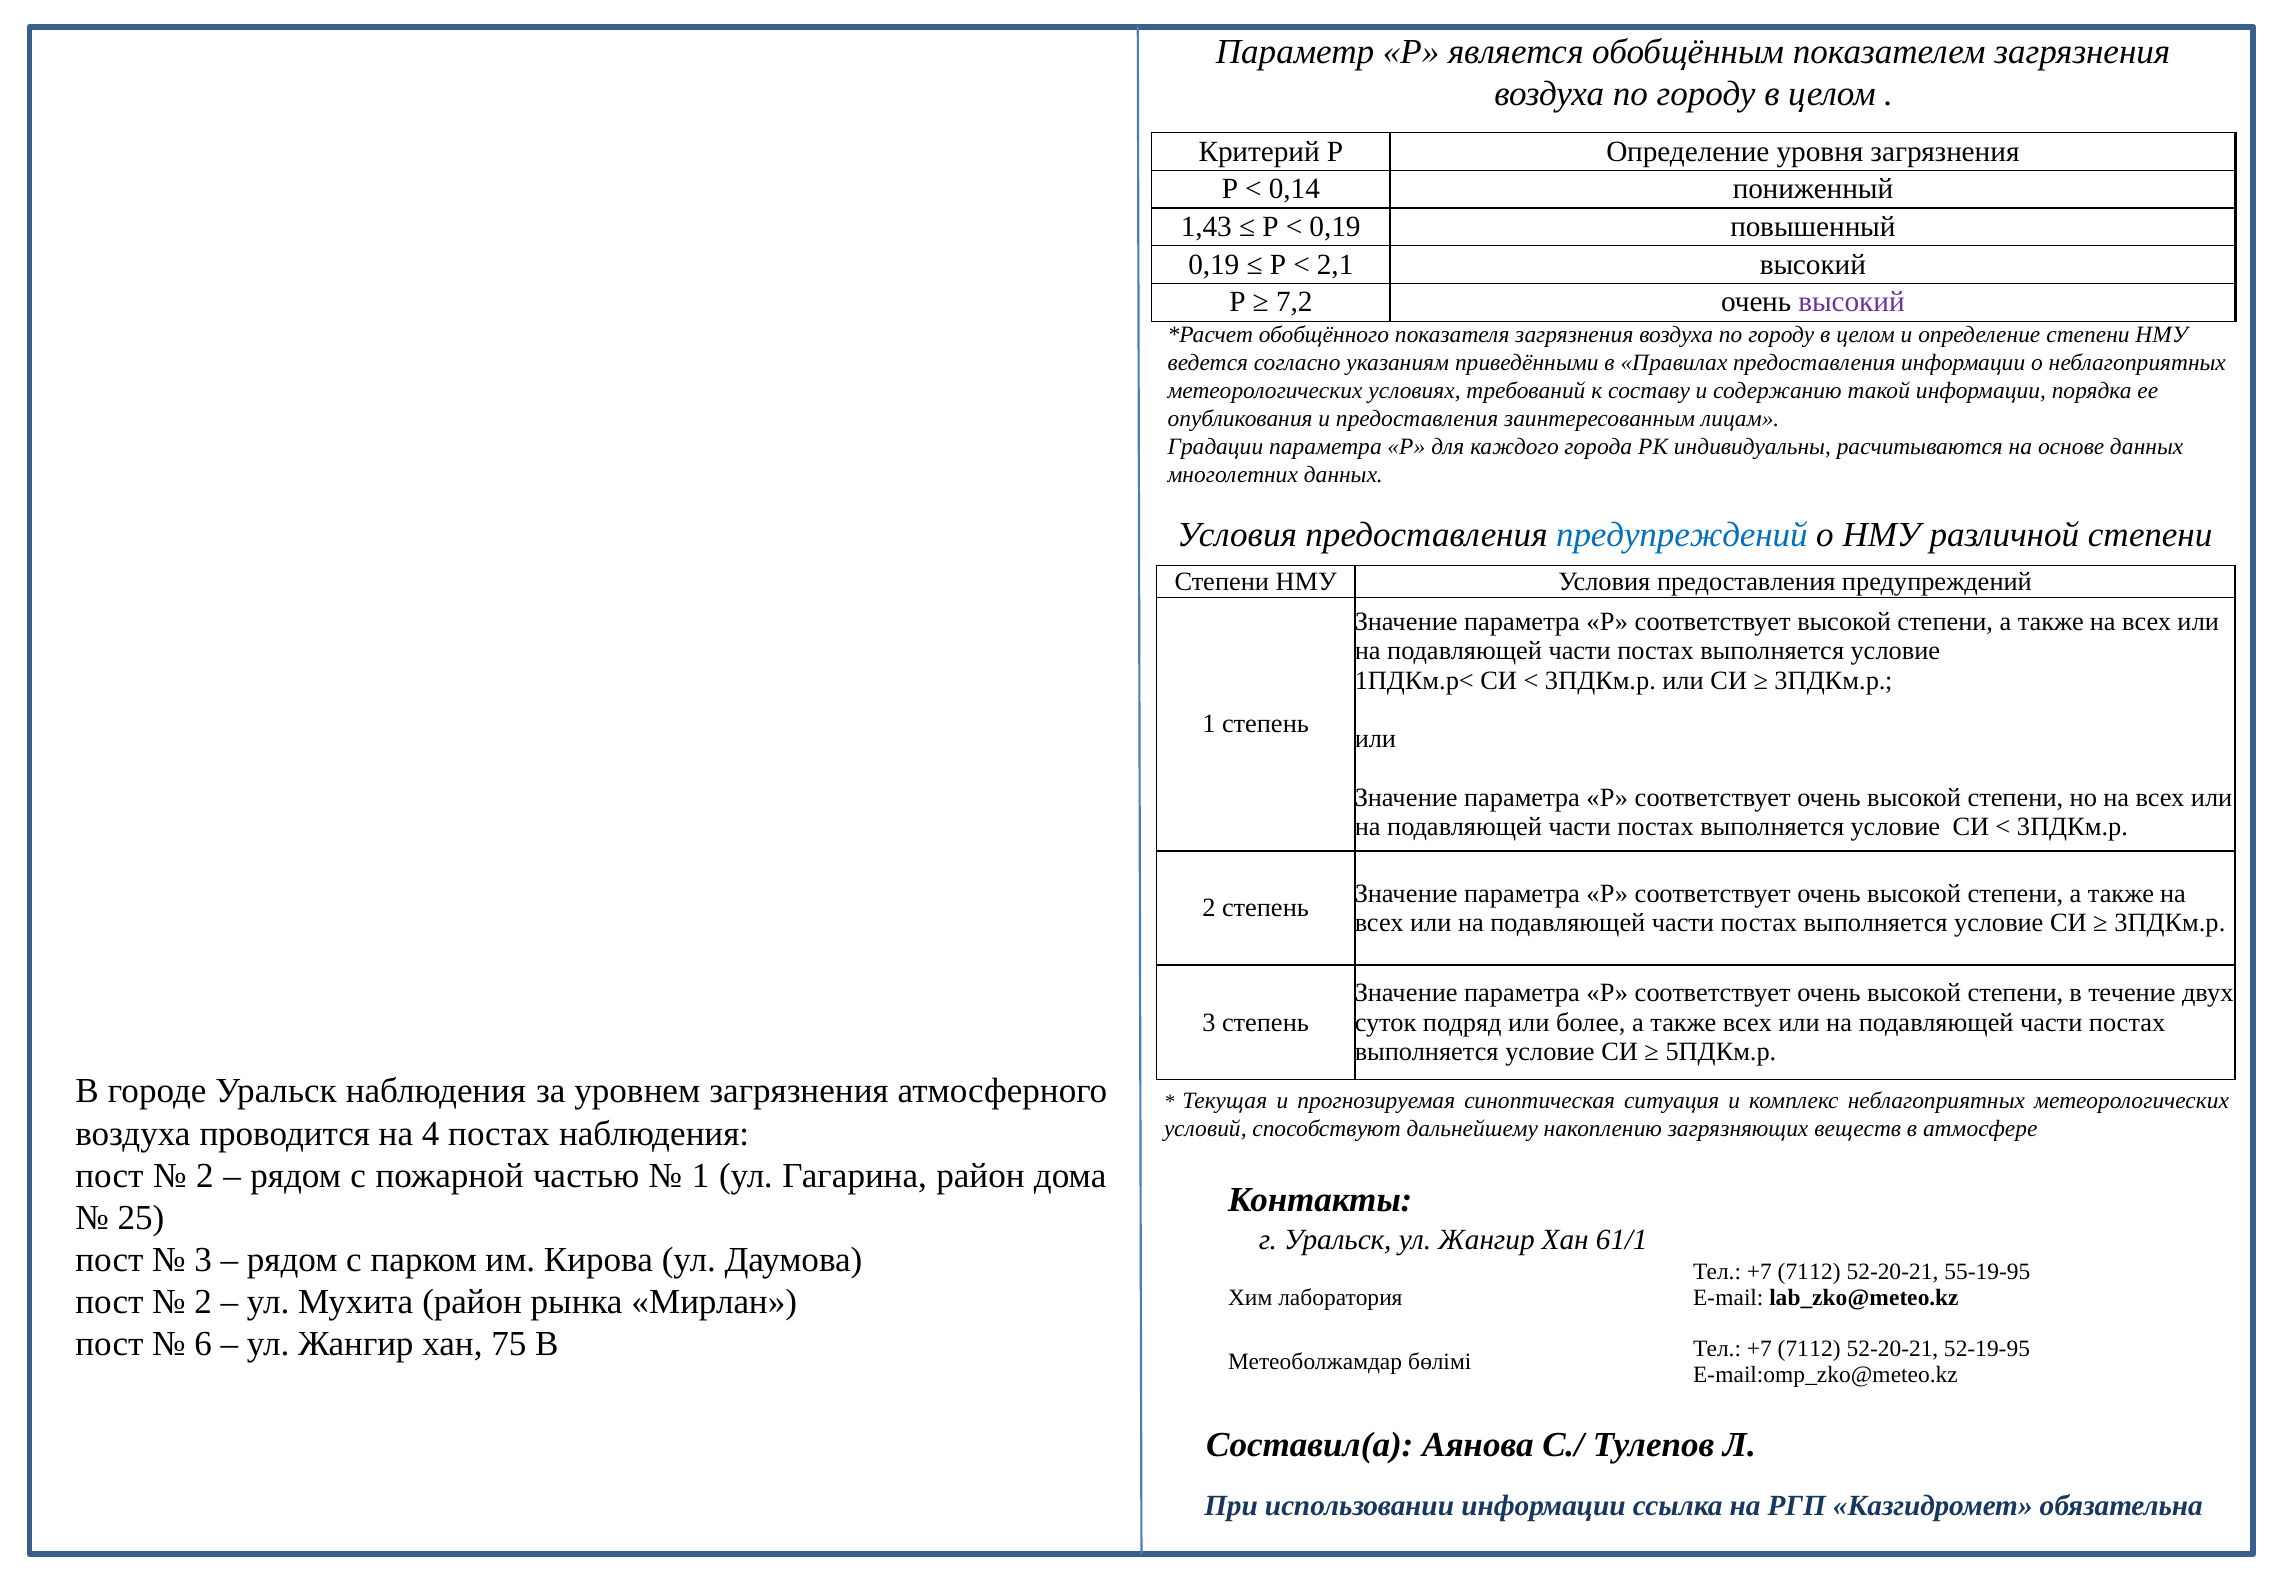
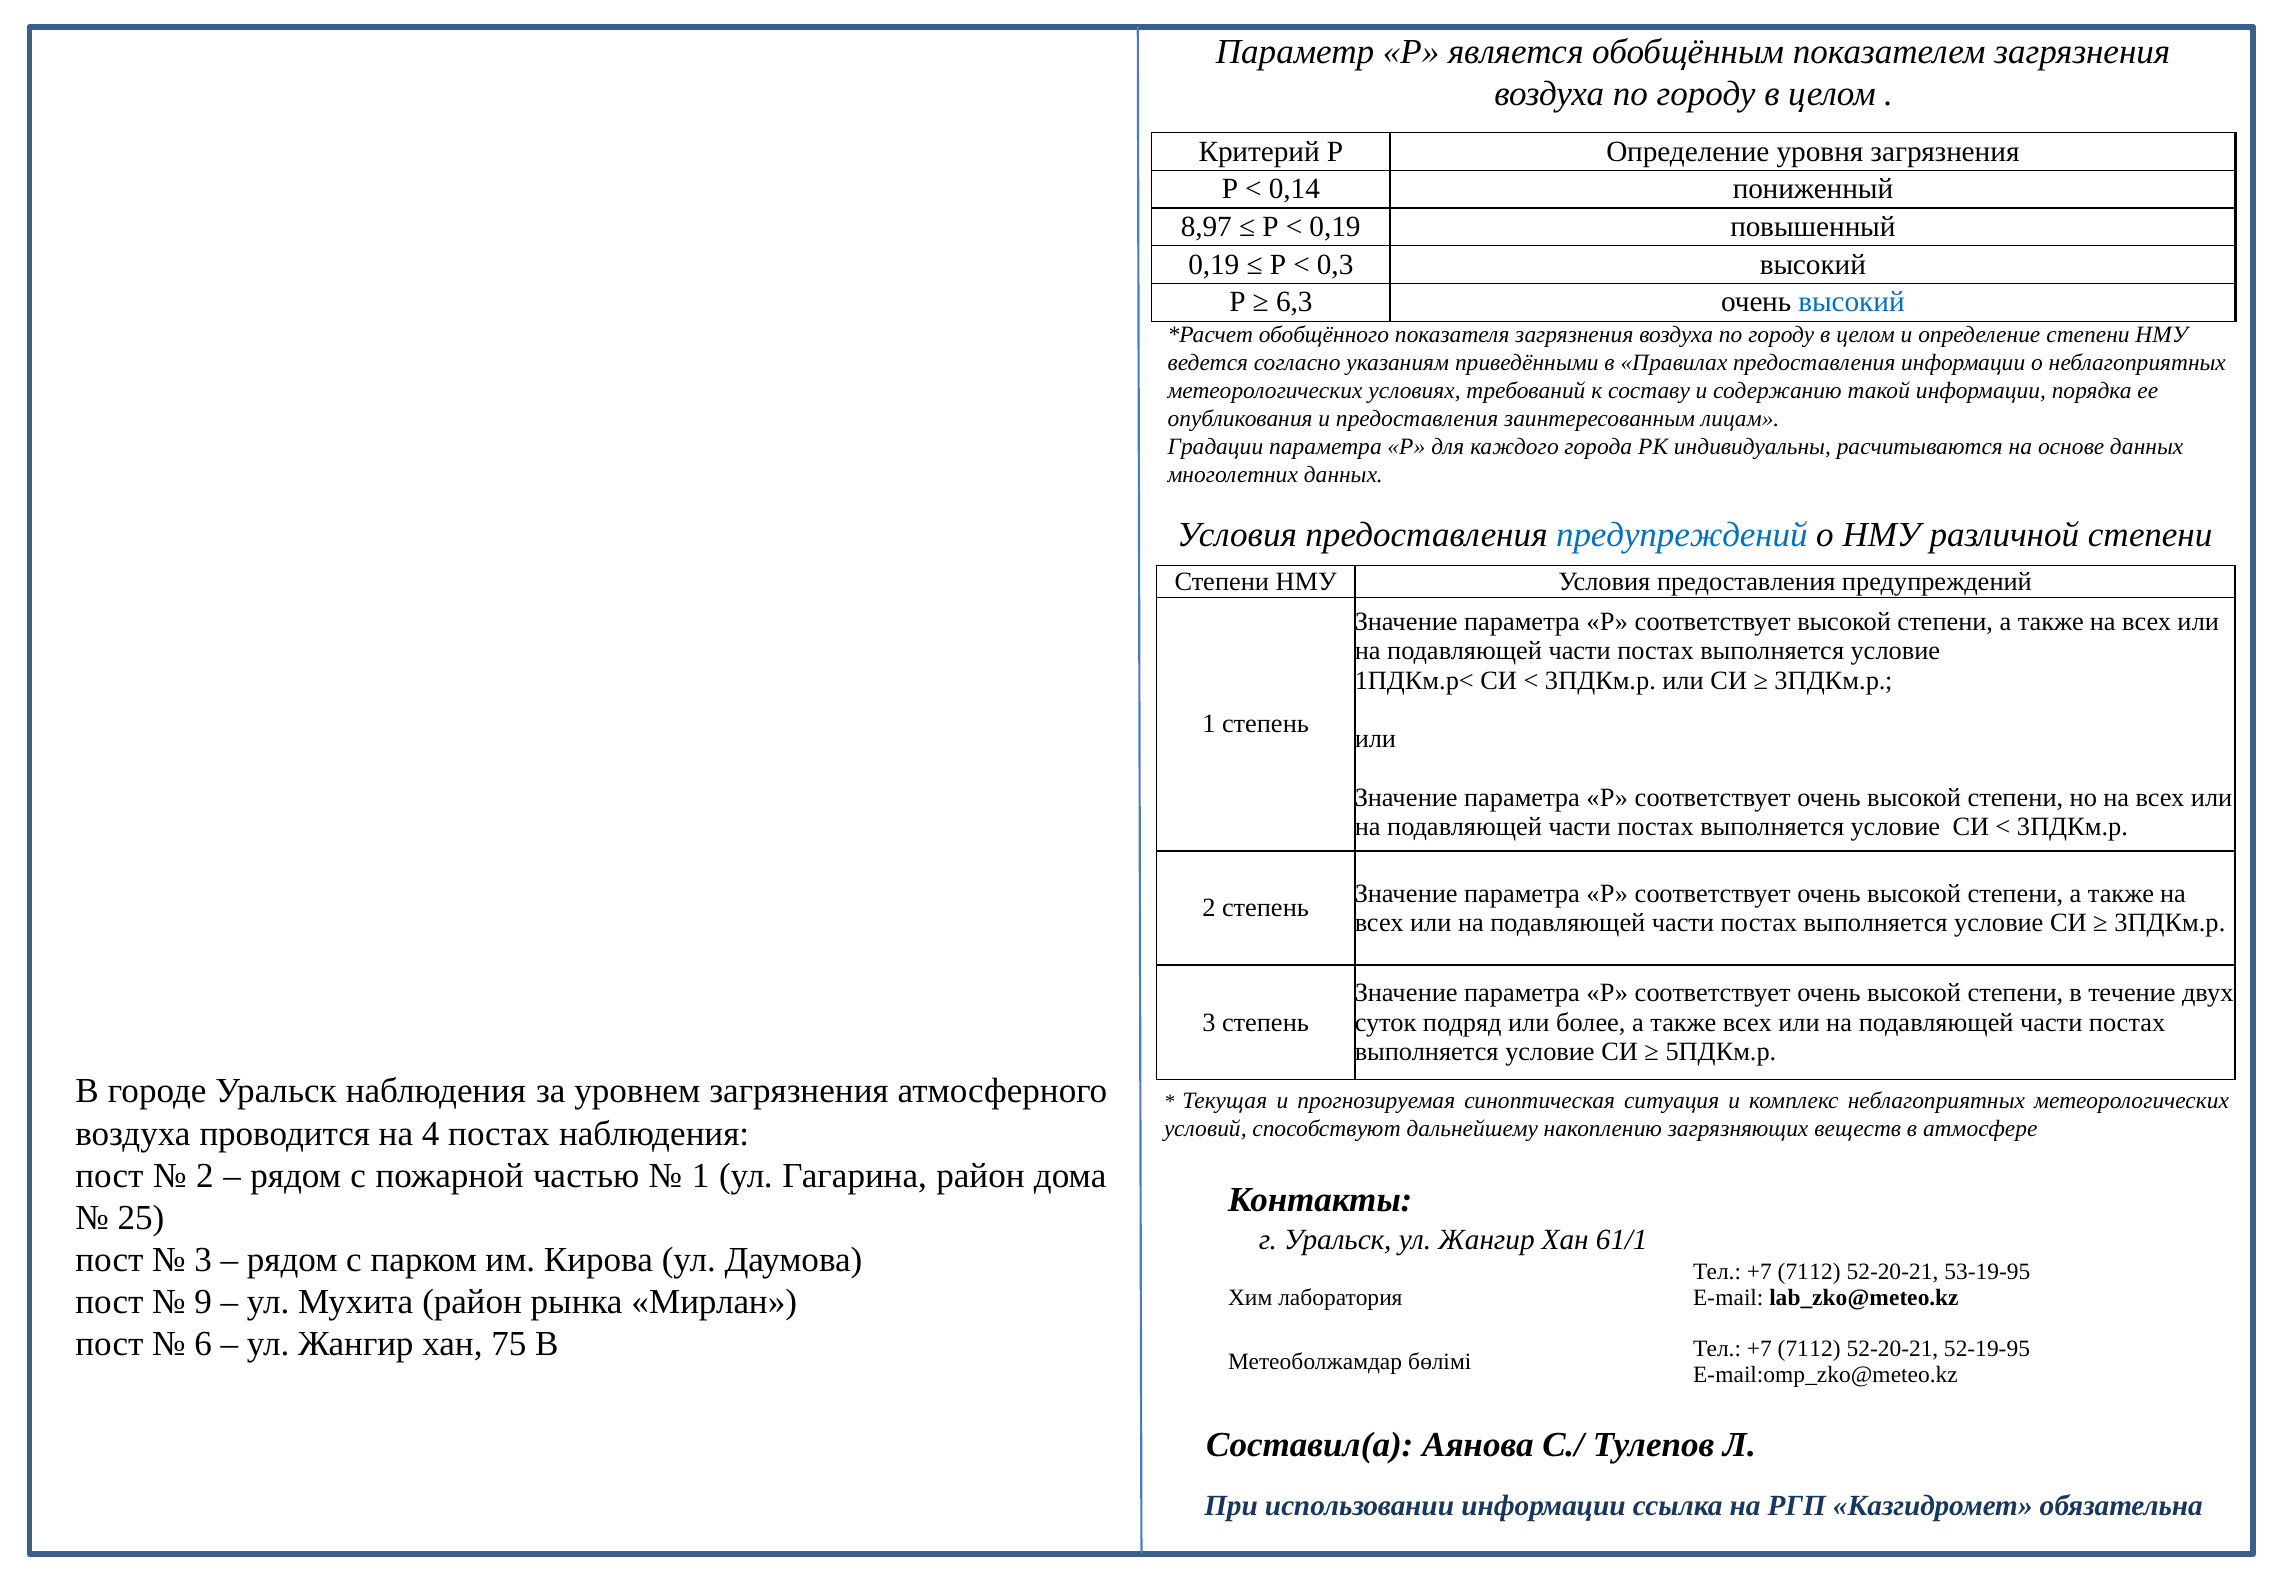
1,43: 1,43 -> 8,97
2,1: 2,1 -> 0,3
7,2: 7,2 -> 6,3
высокий at (1851, 302) colour: purple -> blue
55-19-95: 55-19-95 -> 53-19-95
2 at (203, 1302): 2 -> 9
